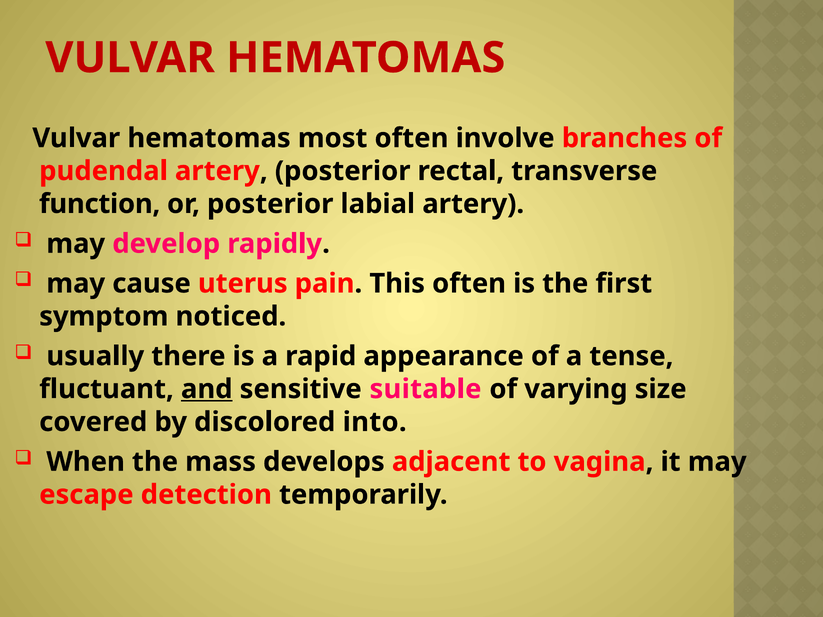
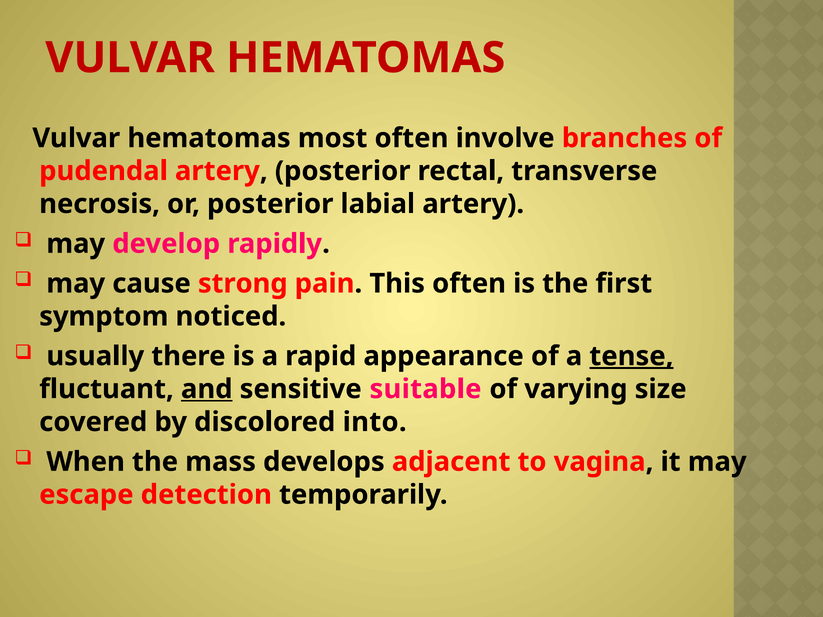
function: function -> necrosis
uterus: uterus -> strong
tense underline: none -> present
